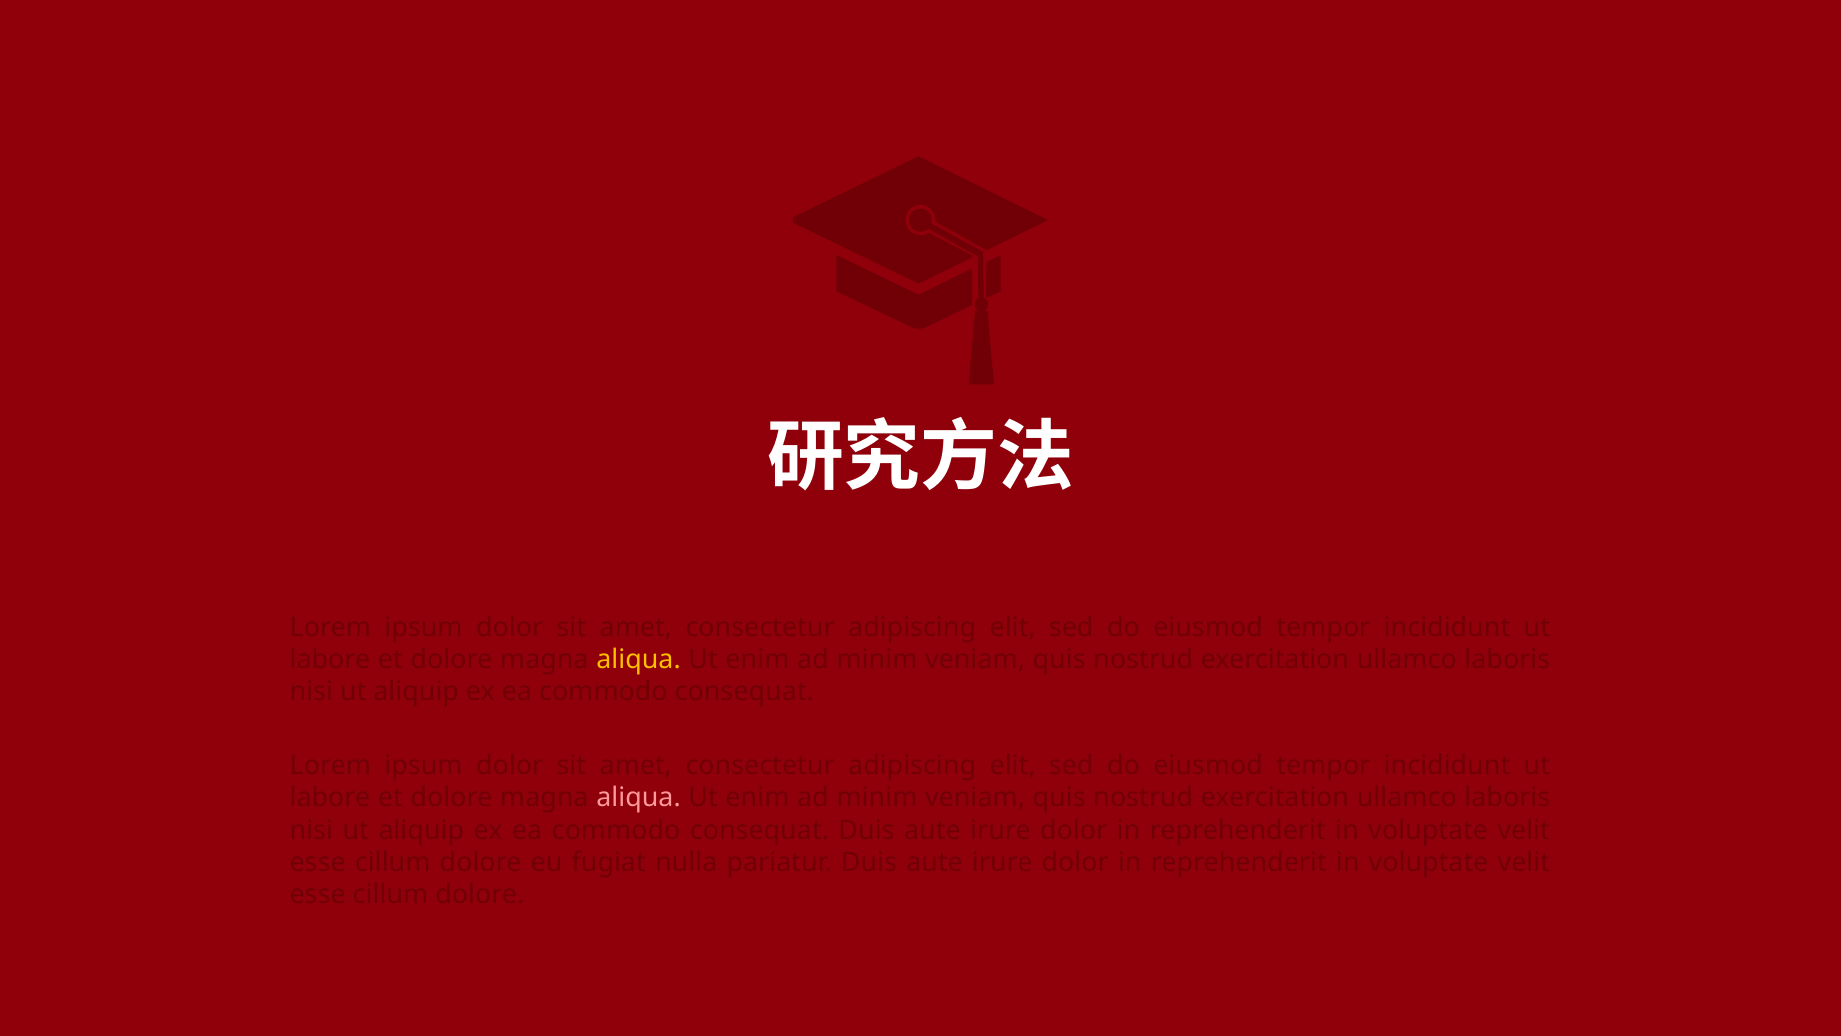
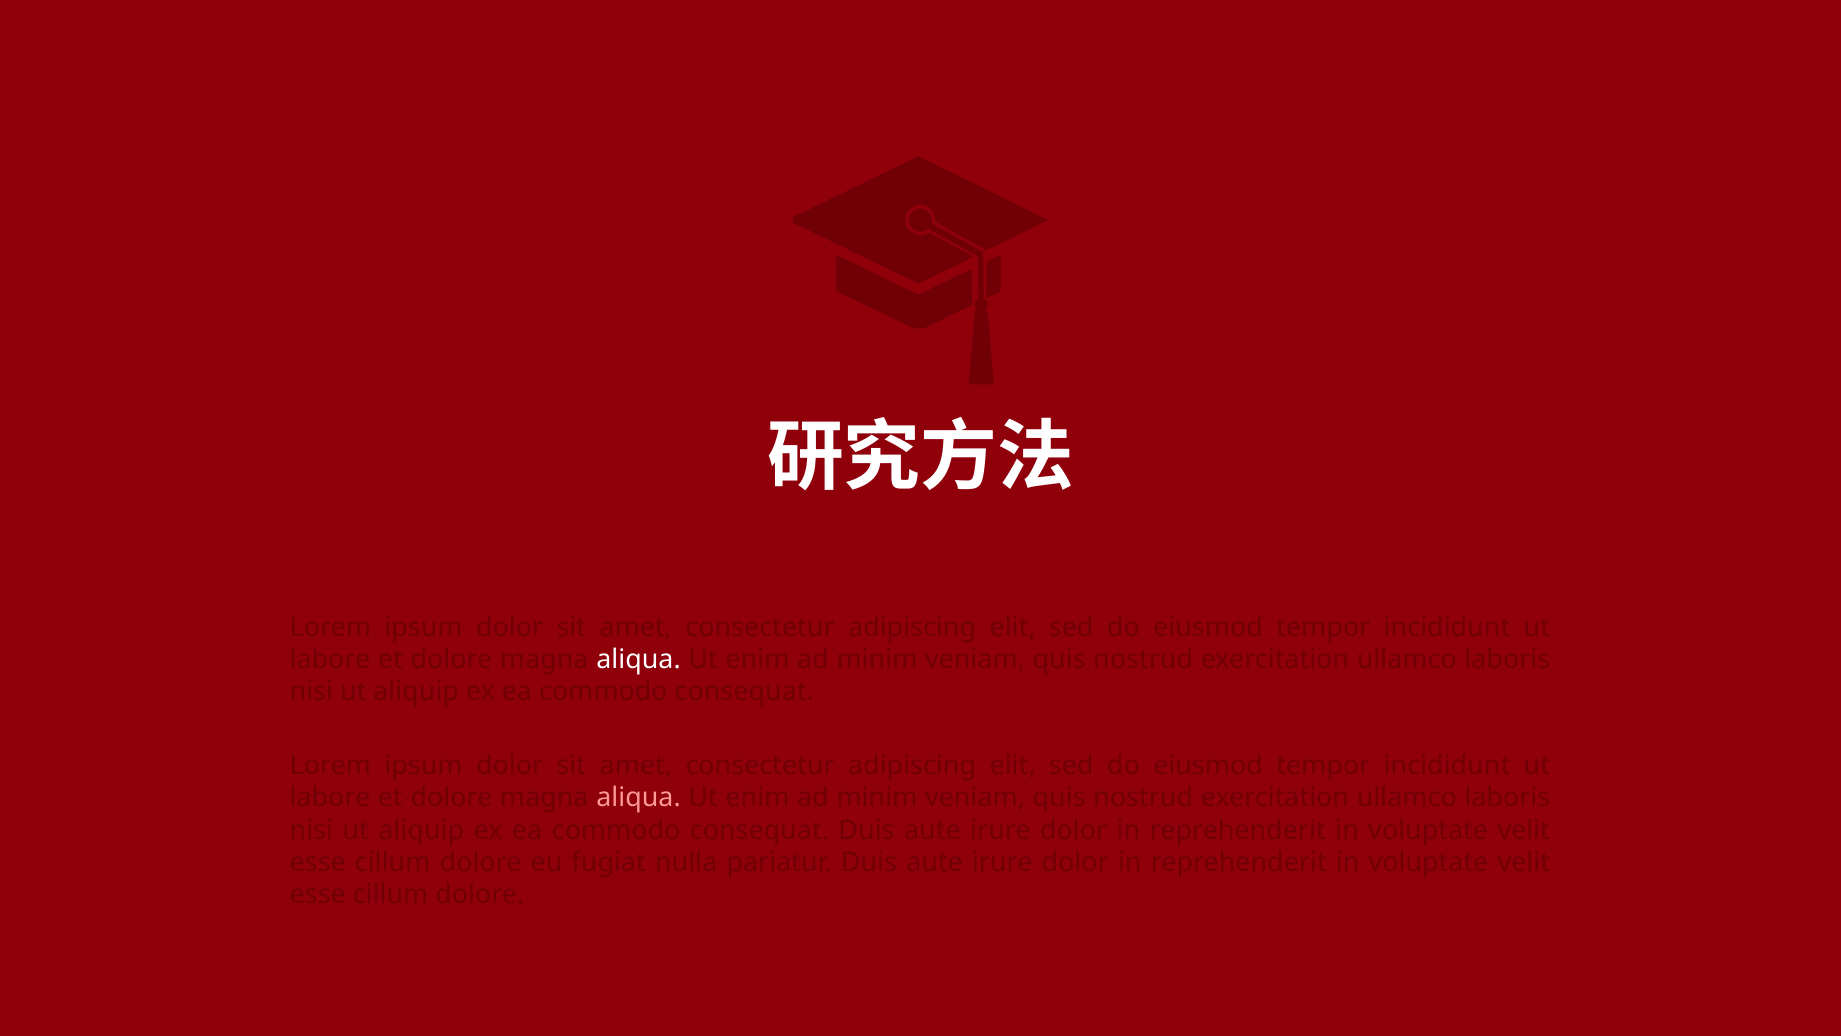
aliqua at (639, 659) colour: yellow -> white
